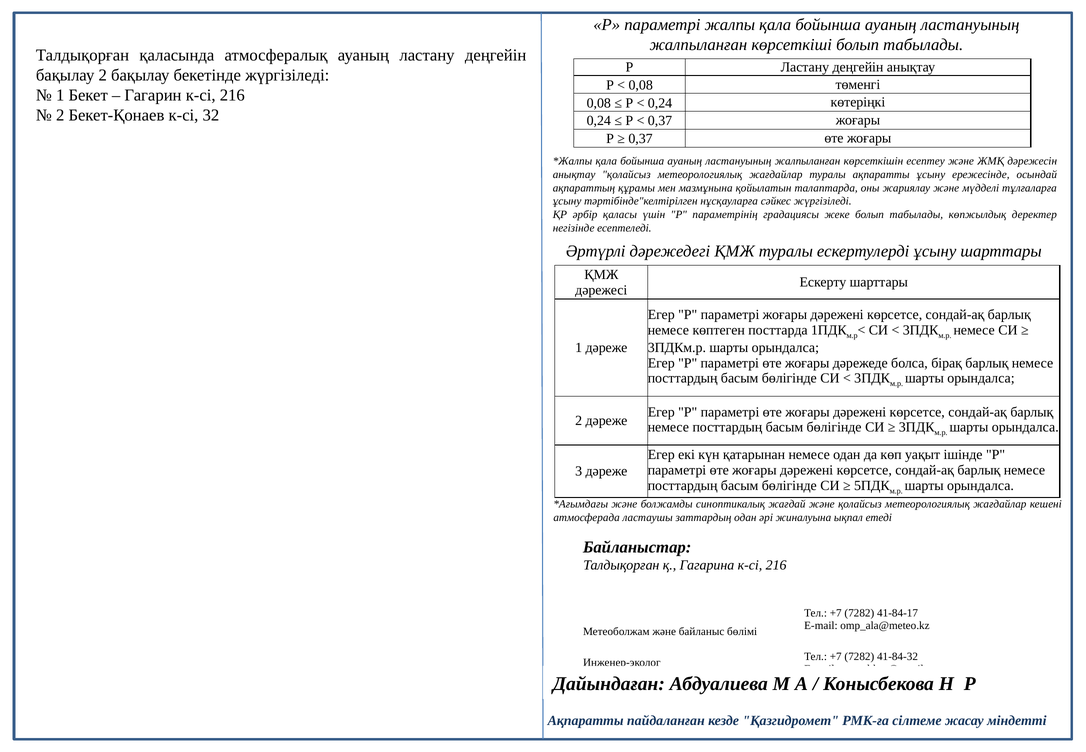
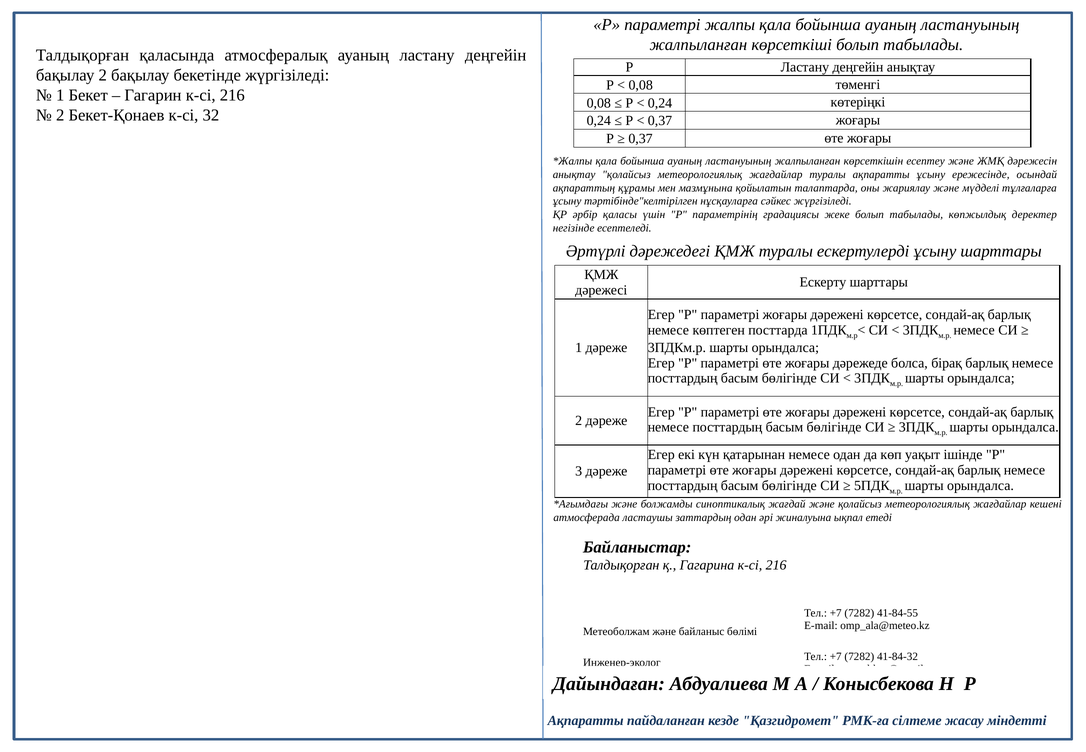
41-84-17: 41-84-17 -> 41-84-55
